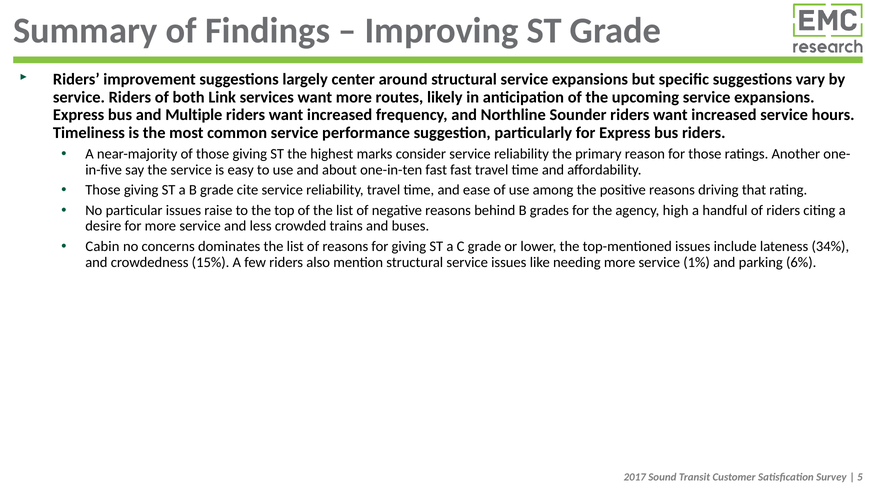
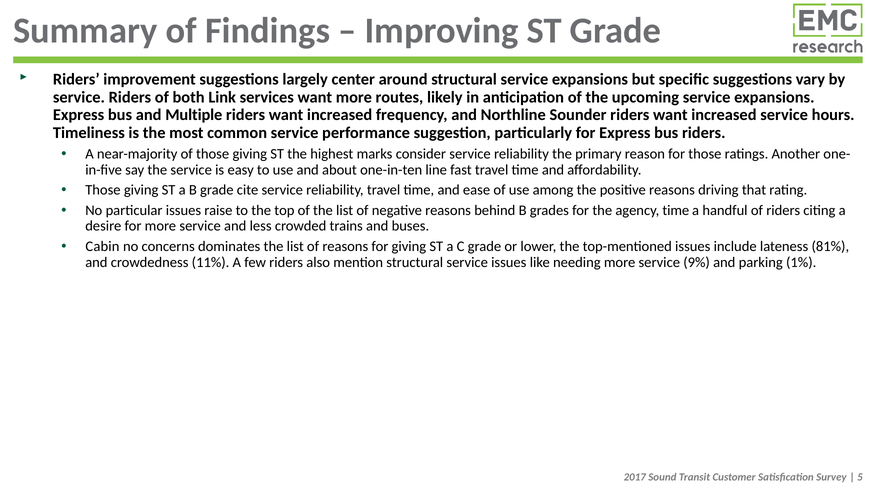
one-in-ten fast: fast -> line
agency high: high -> time
34%: 34% -> 81%
15%: 15% -> 11%
1%: 1% -> 9%
6%: 6% -> 1%
